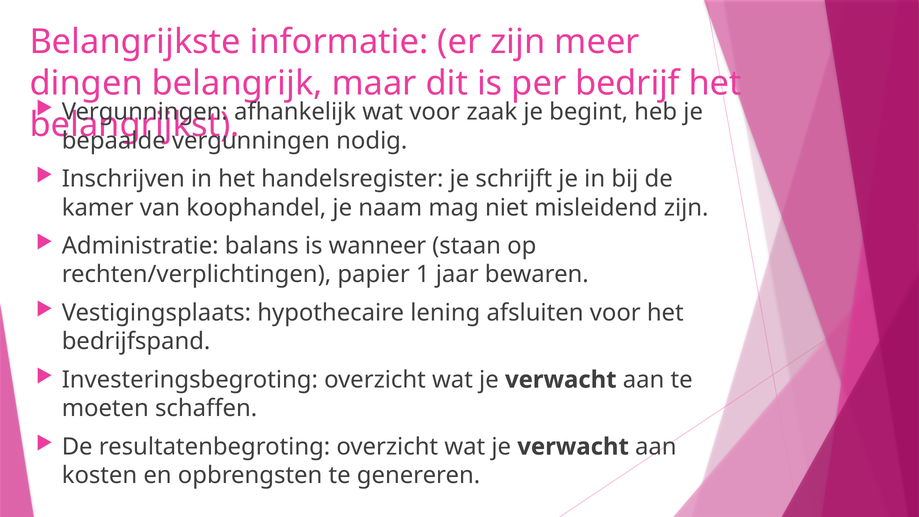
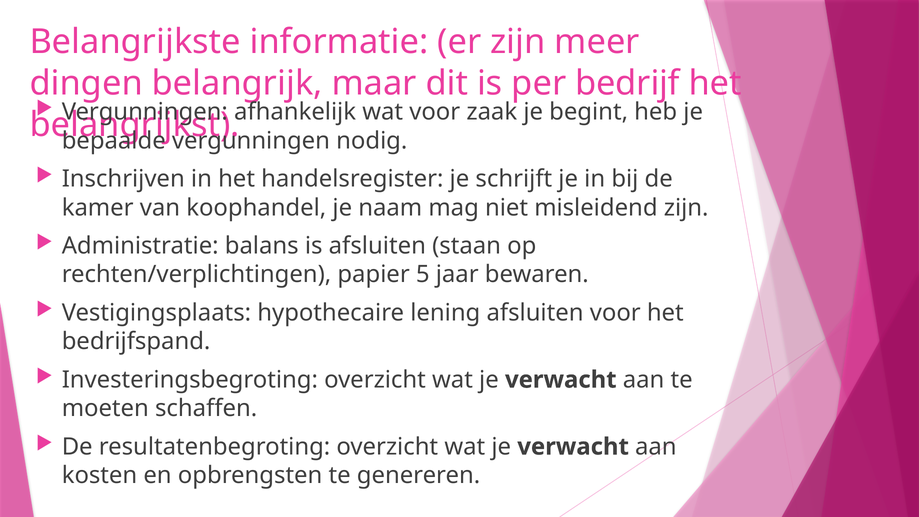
is wanneer: wanneer -> afsluiten
1: 1 -> 5
